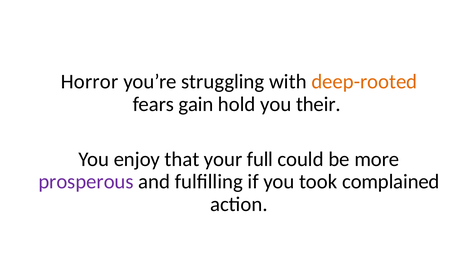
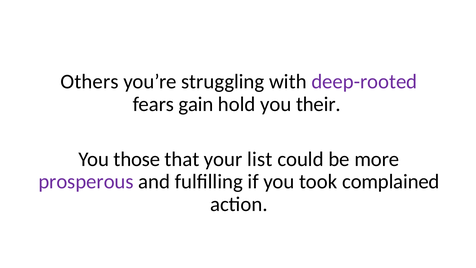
Horror: Horror -> Others
deep-rooted colour: orange -> purple
enjoy: enjoy -> those
full: full -> list
